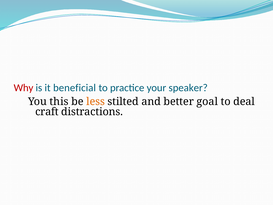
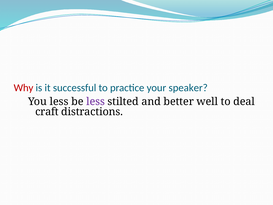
beneficial: beneficial -> successful
You this: this -> less
less at (96, 102) colour: orange -> purple
goal: goal -> well
